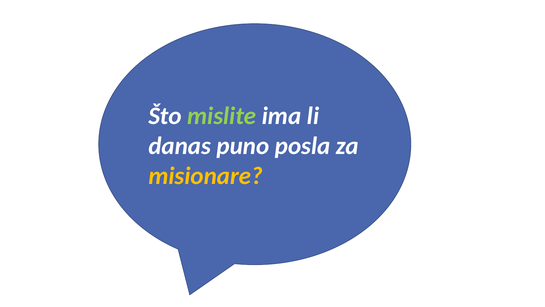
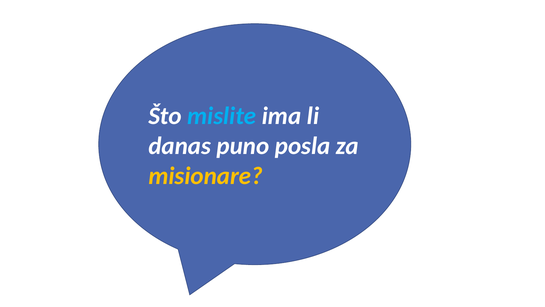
mislite colour: light green -> light blue
